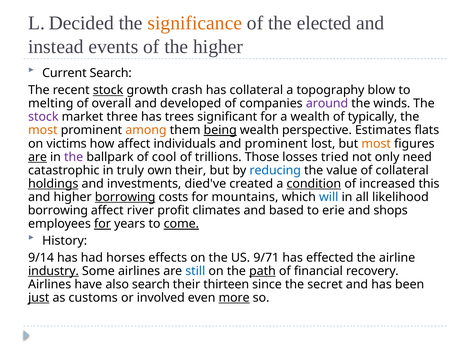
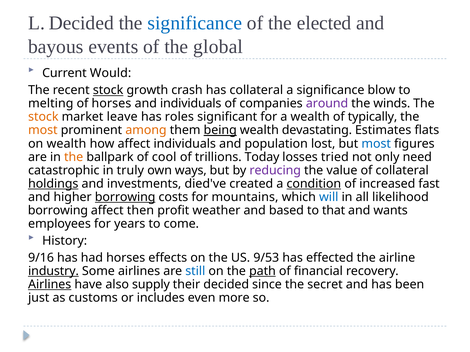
significance at (195, 23) colour: orange -> blue
instead: instead -> bayous
the higher: higher -> global
Current Search: Search -> Would
a topography: topography -> significance
of overall: overall -> horses
and developed: developed -> individuals
stock at (43, 117) colour: purple -> orange
three: three -> leave
trees: trees -> roles
perspective: perspective -> devastating
on victims: victims -> wealth
and prominent: prominent -> population
most at (376, 144) colour: orange -> blue
are at (38, 157) underline: present -> none
the at (74, 157) colour: purple -> orange
Those: Those -> Today
own their: their -> ways
reducing colour: blue -> purple
this: this -> fast
river: river -> then
climates: climates -> weather
erie: erie -> that
shops: shops -> wants
for at (102, 224) underline: present -> none
come underline: present -> none
9/14: 9/14 -> 9/16
9/71: 9/71 -> 9/53
Airlines at (50, 285) underline: none -> present
also search: search -> supply
their thirteen: thirteen -> decided
just underline: present -> none
involved: involved -> includes
more underline: present -> none
